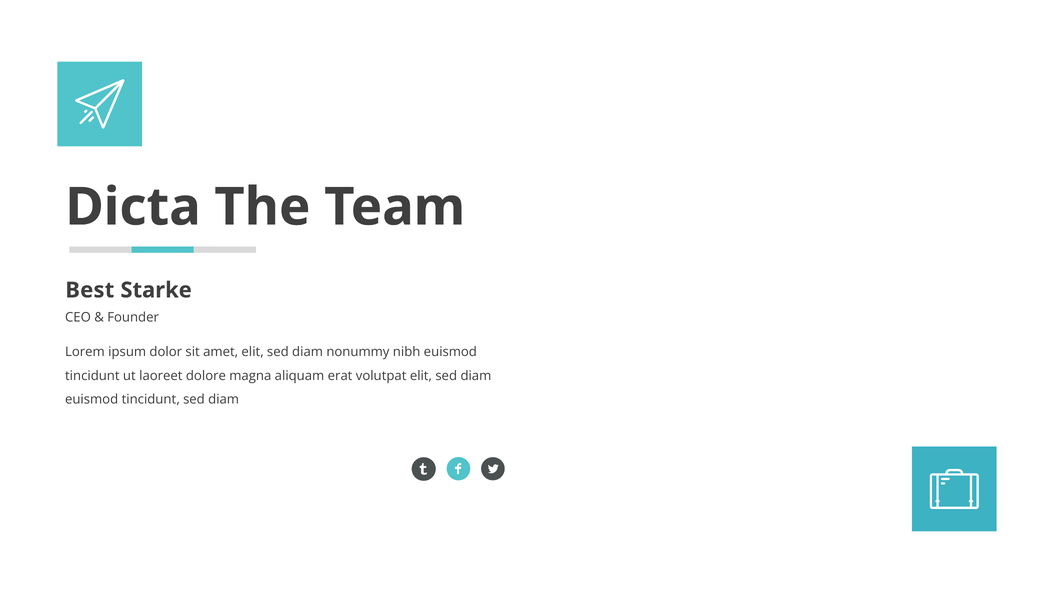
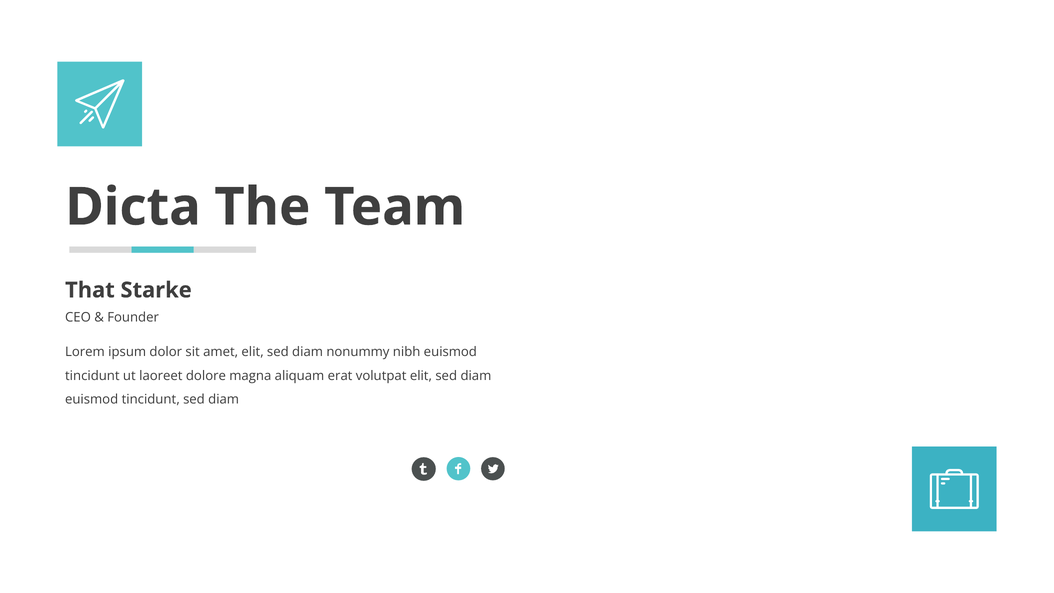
Best: Best -> That
